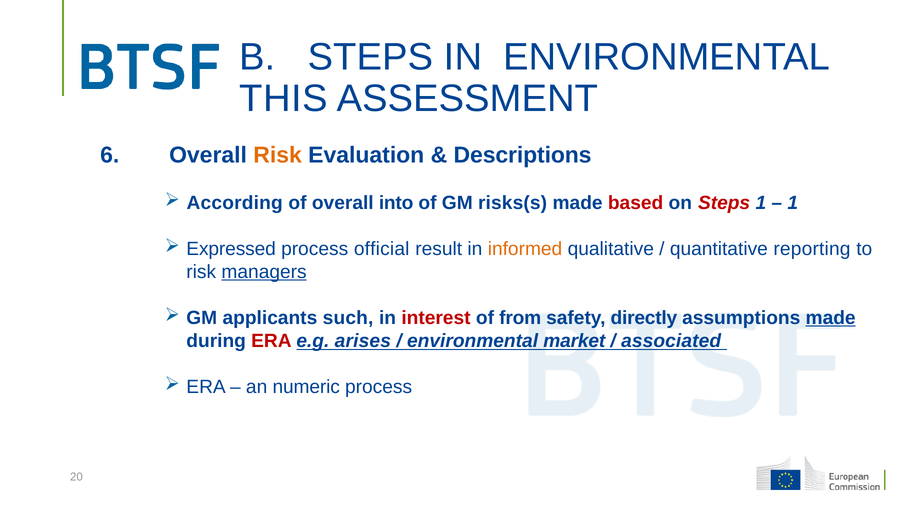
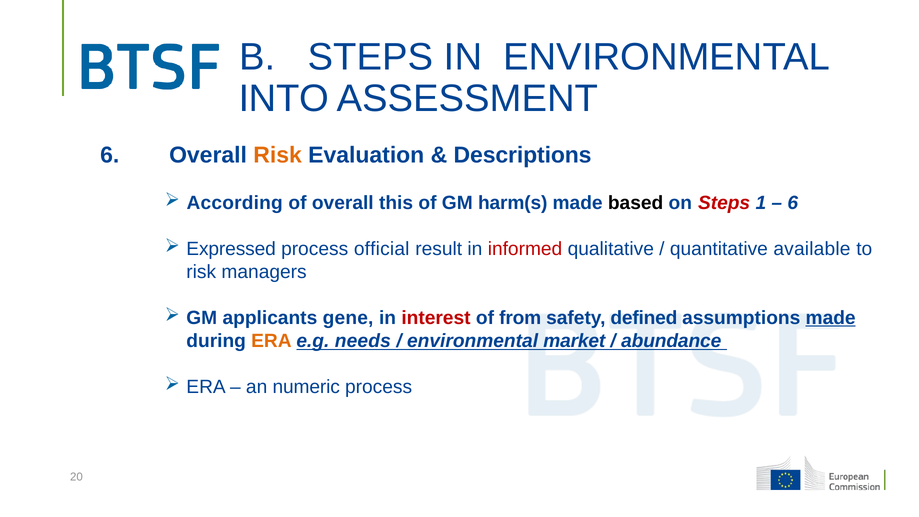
THIS: THIS -> INTO
into: into -> this
risks(s: risks(s -> harm(s
based colour: red -> black
1 at (793, 203): 1 -> 6
informed colour: orange -> red
reporting: reporting -> available
managers underline: present -> none
such: such -> gene
directly: directly -> defined
ERA at (271, 341) colour: red -> orange
arises: arises -> needs
associated: associated -> abundance
